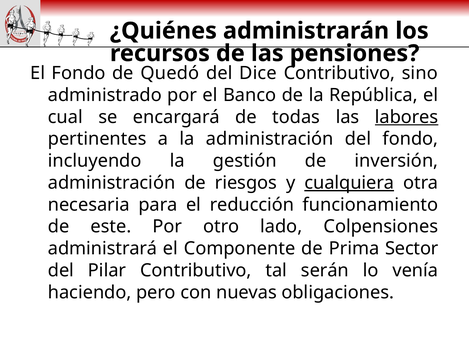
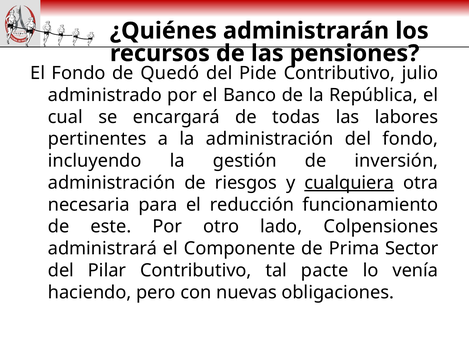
Dice: Dice -> Pide
sino: sino -> julio
labores underline: present -> none
serán: serán -> pacte
